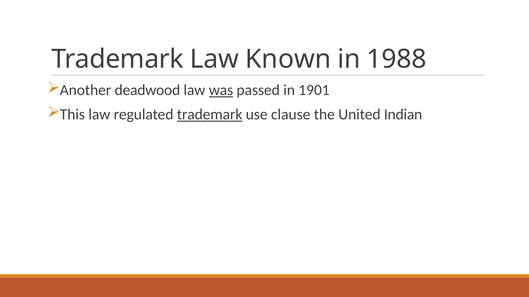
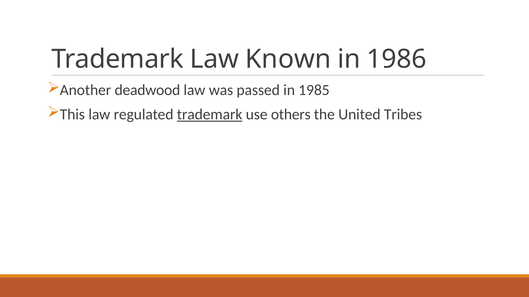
1988: 1988 -> 1986
was underline: present -> none
1901: 1901 -> 1985
clause: clause -> others
Indian: Indian -> Tribes
